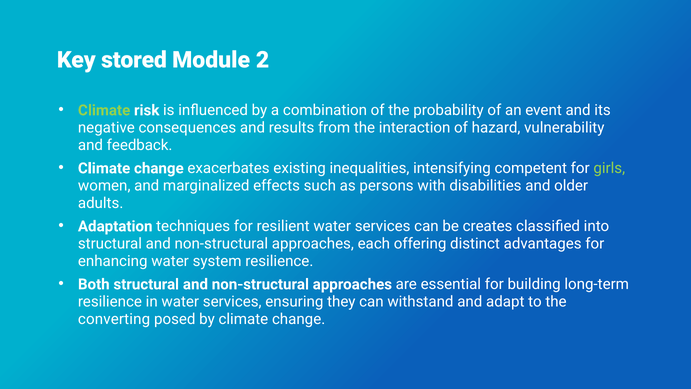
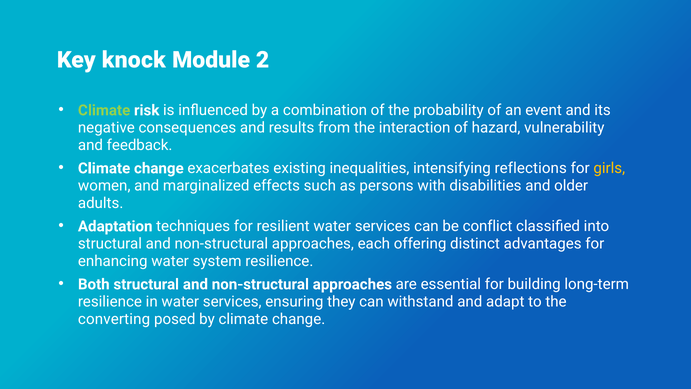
stored: stored -> knock
competent: competent -> reflections
girls colour: light green -> yellow
creates: creates -> conflict
